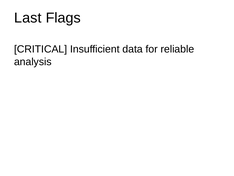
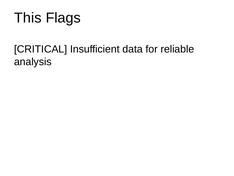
Last: Last -> This
